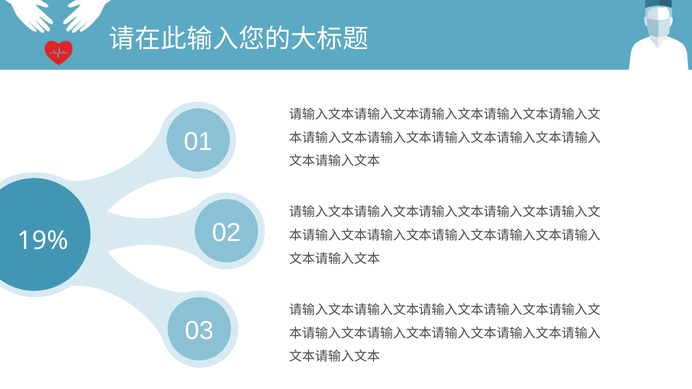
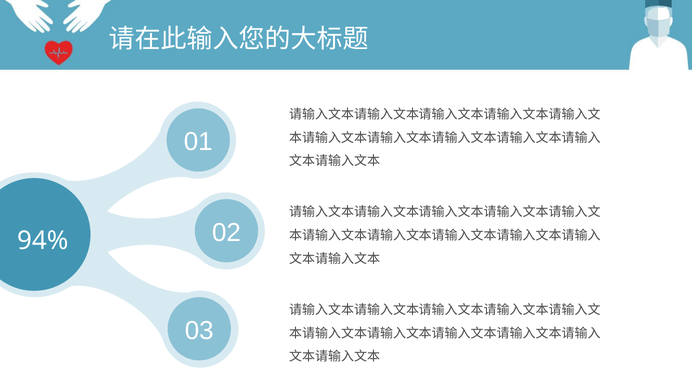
19%: 19% -> 94%
